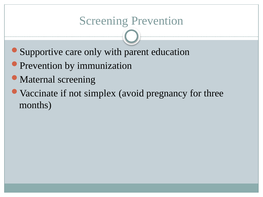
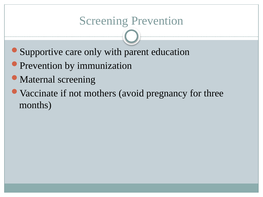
simplex: simplex -> mothers
